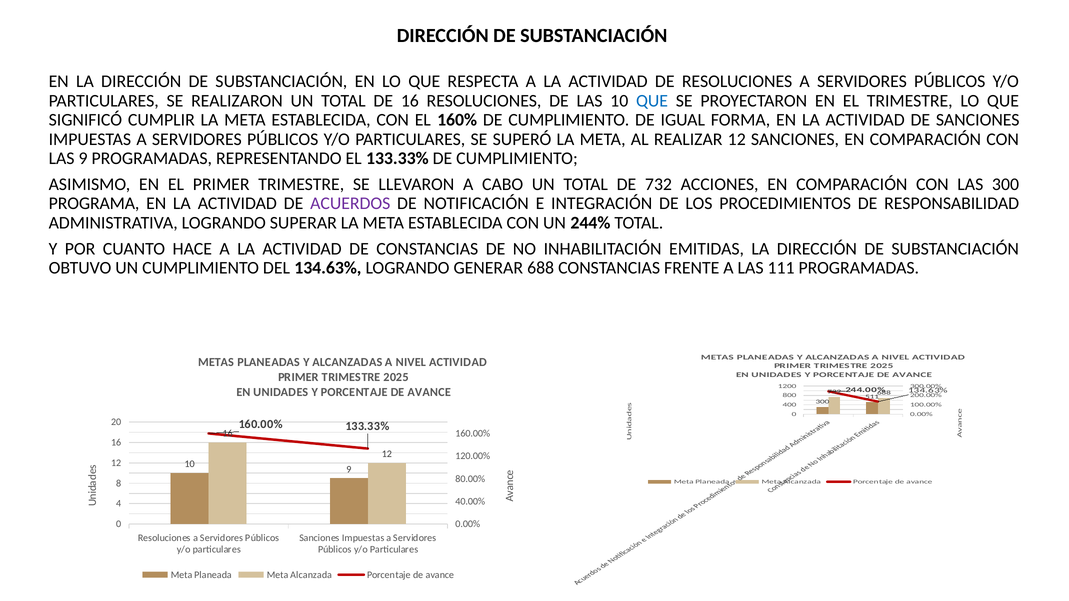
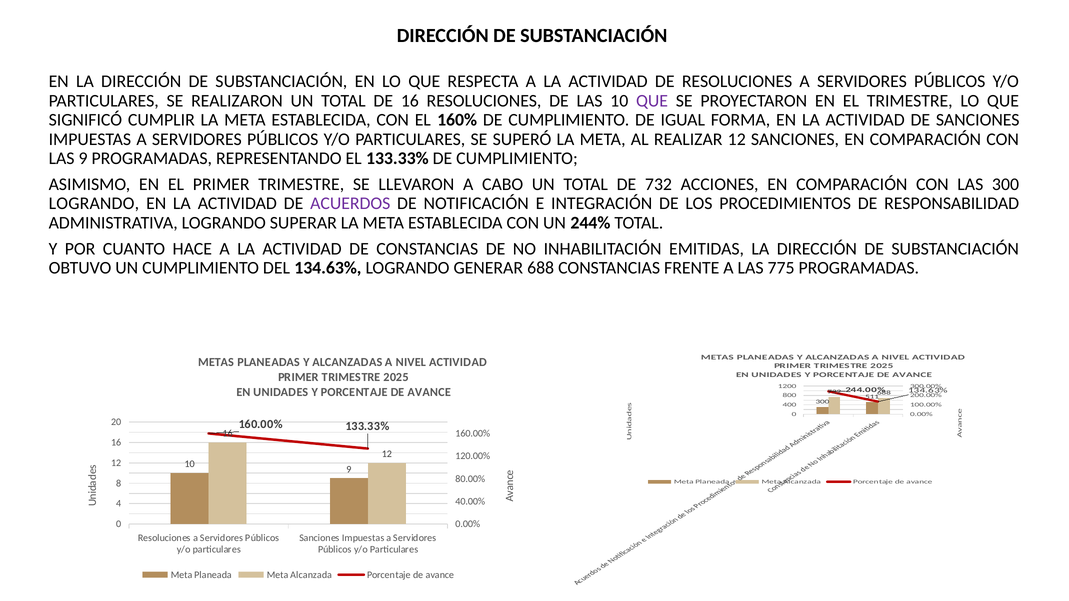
QUE at (652, 101) colour: blue -> purple
PROGRAMA at (94, 204): PROGRAMA -> LOGRANDO
111: 111 -> 775
